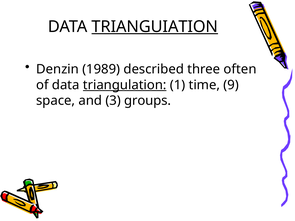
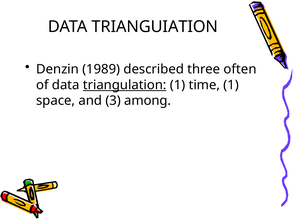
TRIANGUIATION underline: present -> none
time 9: 9 -> 1
groups: groups -> among
